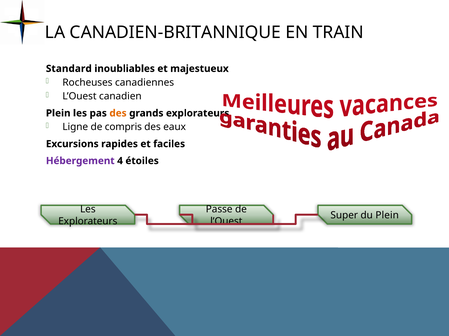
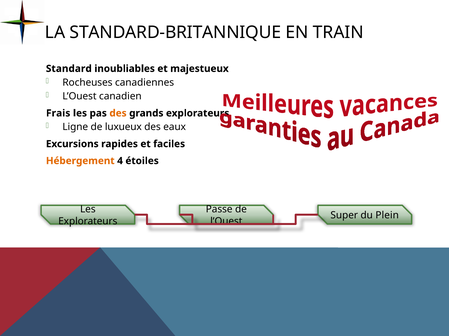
CANADIEN-BRITANNIQUE: CANADIEN-BRITANNIQUE -> STANDARD-BRITANNIQUE
Plein at (58, 113): Plein -> Frais
compris: compris -> luxueux
Hébergement colour: purple -> orange
